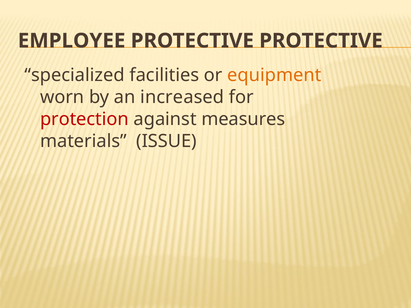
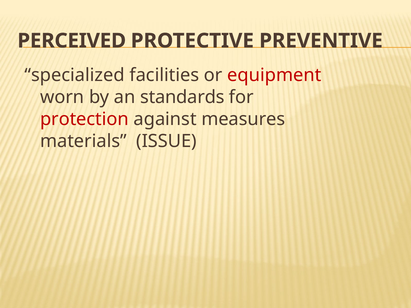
EMPLOYEE: EMPLOYEE -> PERCEIVED
PROTECTIVE PROTECTIVE: PROTECTIVE -> PREVENTIVE
equipment colour: orange -> red
increased: increased -> standards
